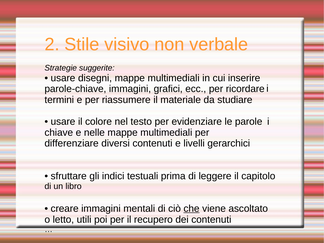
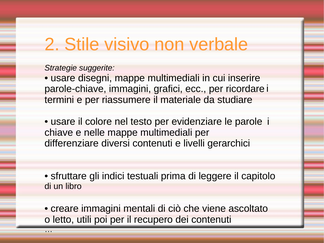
che underline: present -> none
